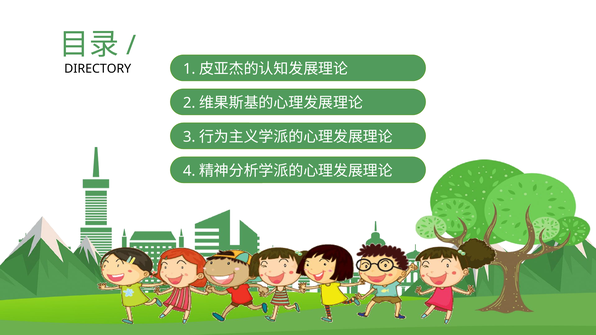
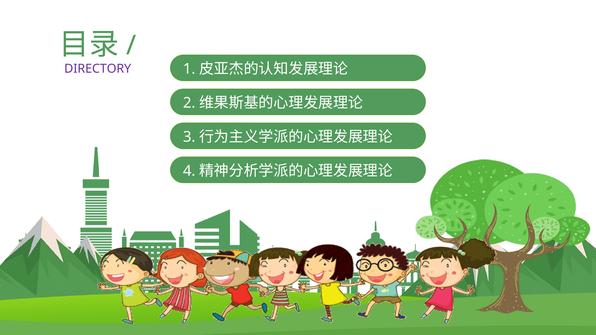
DIRECTORY colour: black -> purple
